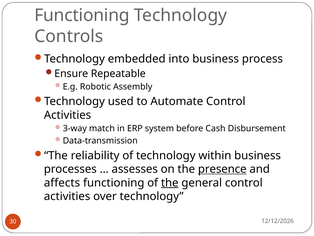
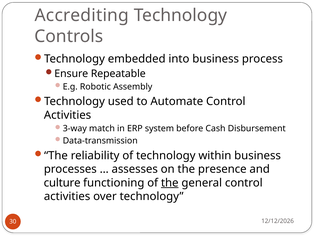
Functioning at (82, 15): Functioning -> Accrediting
presence underline: present -> none
affects: affects -> culture
